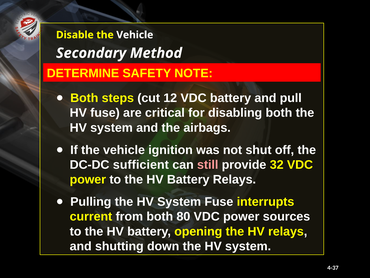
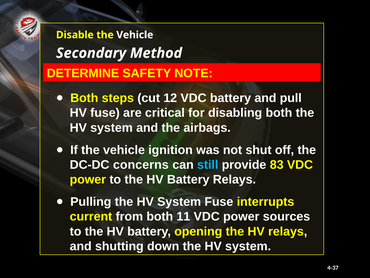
sufficient: sufficient -> concerns
still colour: pink -> light blue
32: 32 -> 83
80: 80 -> 11
